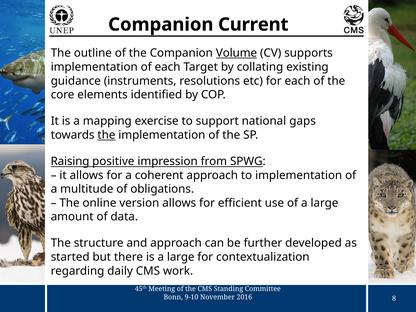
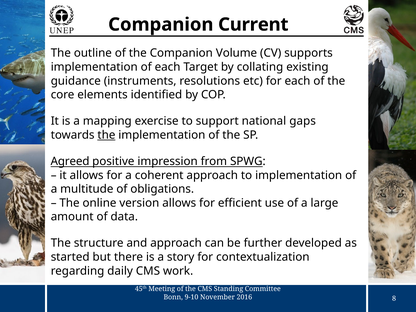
Volume underline: present -> none
Raising: Raising -> Agreed
is a large: large -> story
